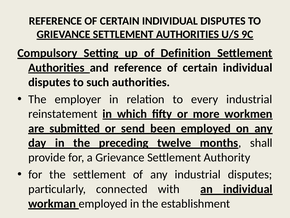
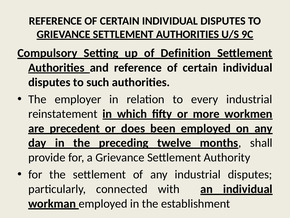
submitted: submitted -> precedent
send: send -> does
